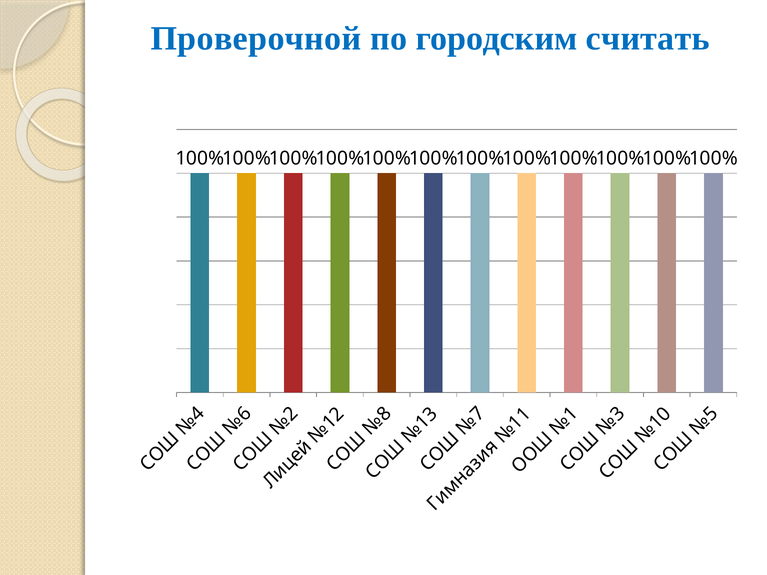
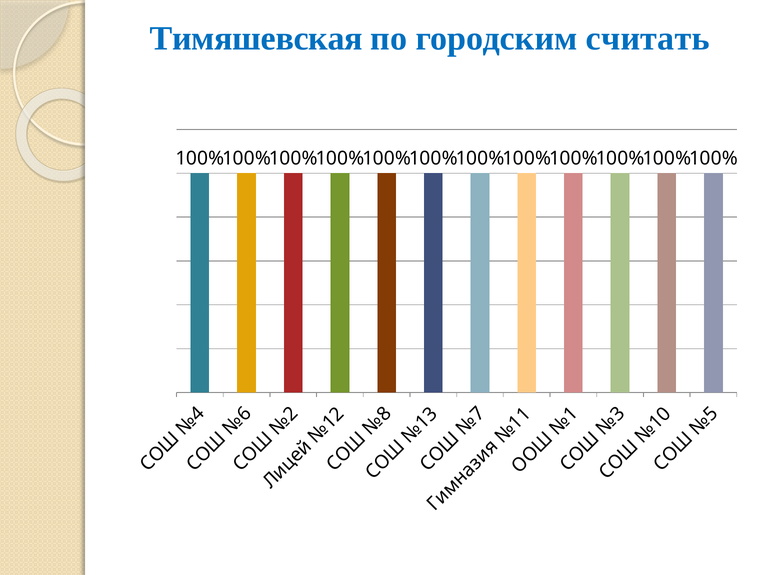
Проверочной: Проверочной -> Тимяшевская
